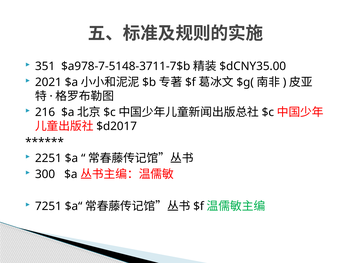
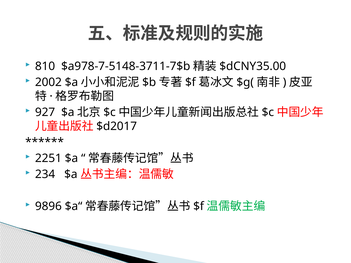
351: 351 -> 810
2021: 2021 -> 2002
216: 216 -> 927
300: 300 -> 234
7251: 7251 -> 9896
